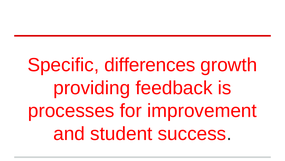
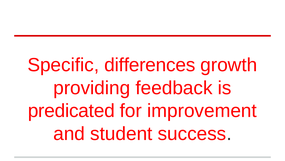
processes: processes -> predicated
